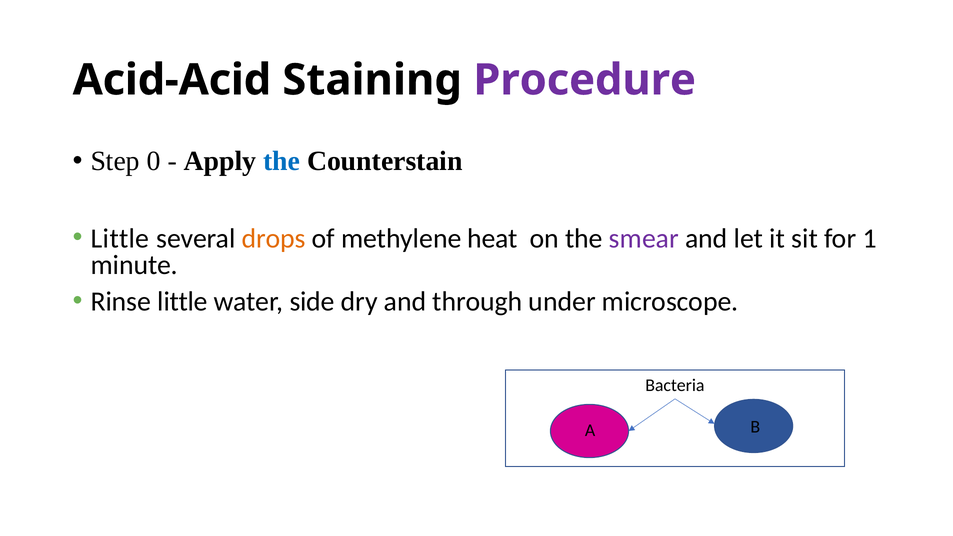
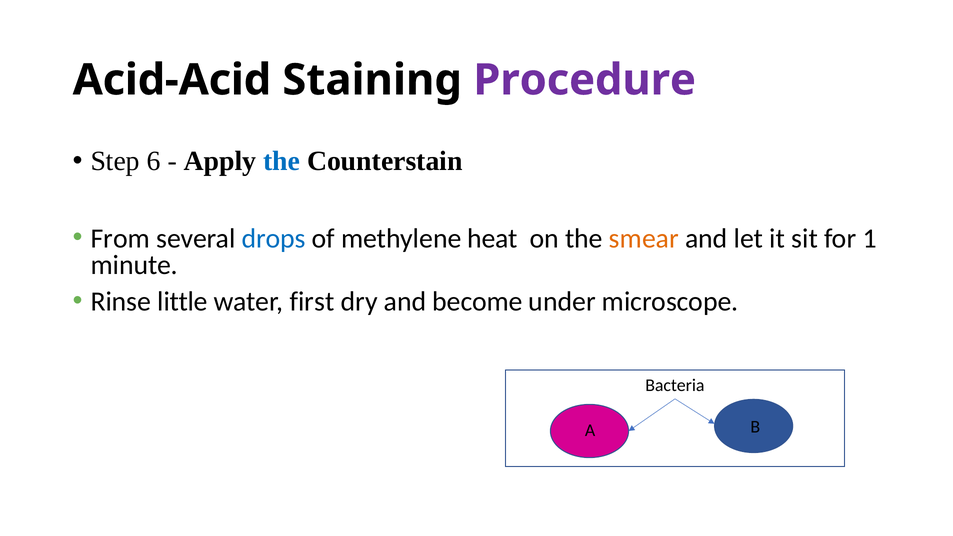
0: 0 -> 6
Little at (120, 238): Little -> From
drops colour: orange -> blue
smear colour: purple -> orange
side: side -> first
through: through -> become
